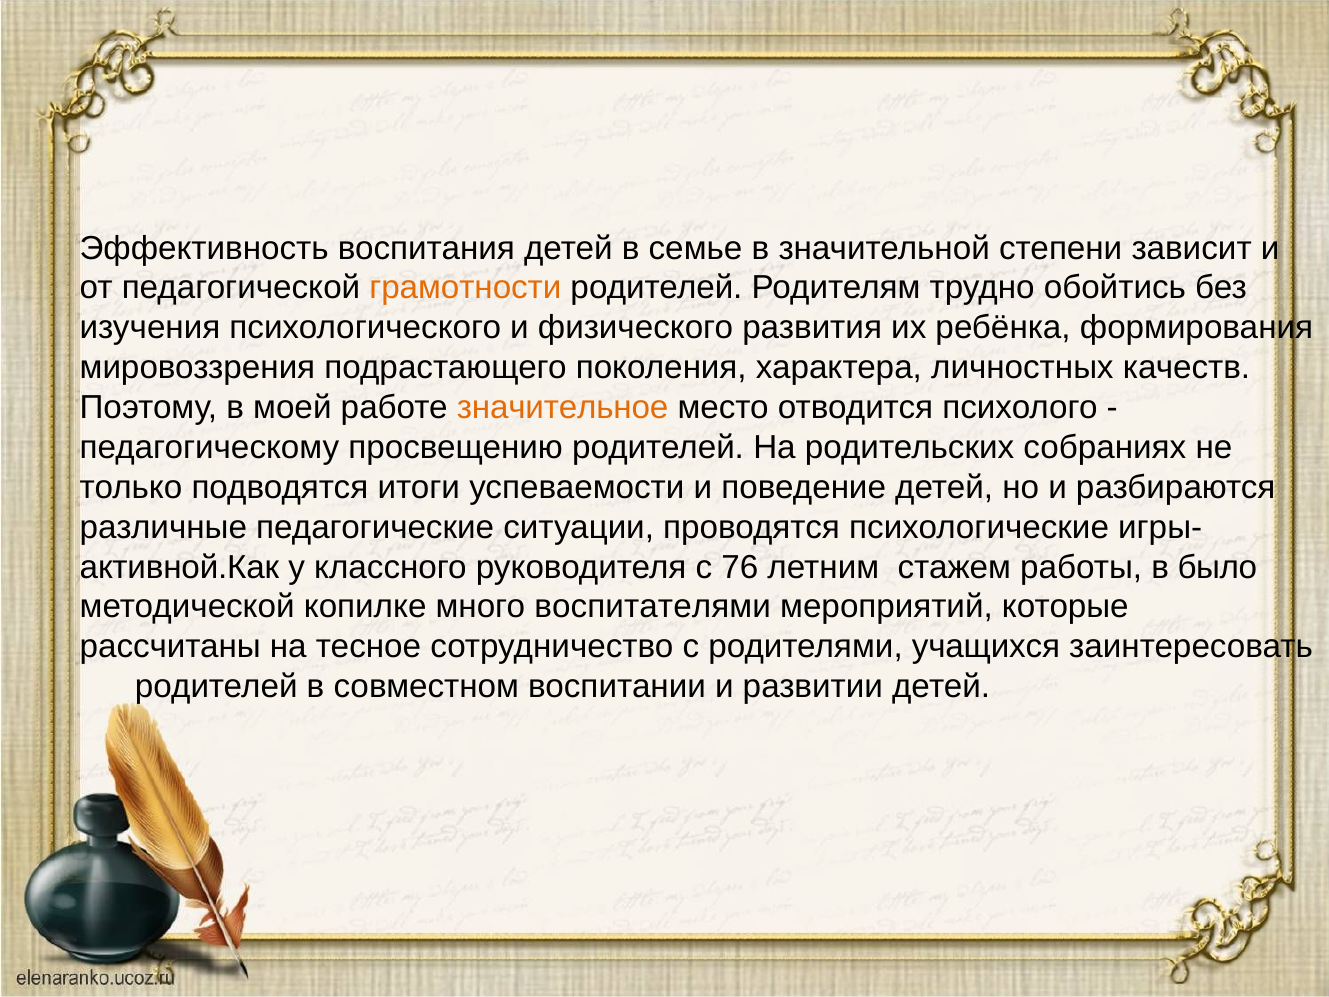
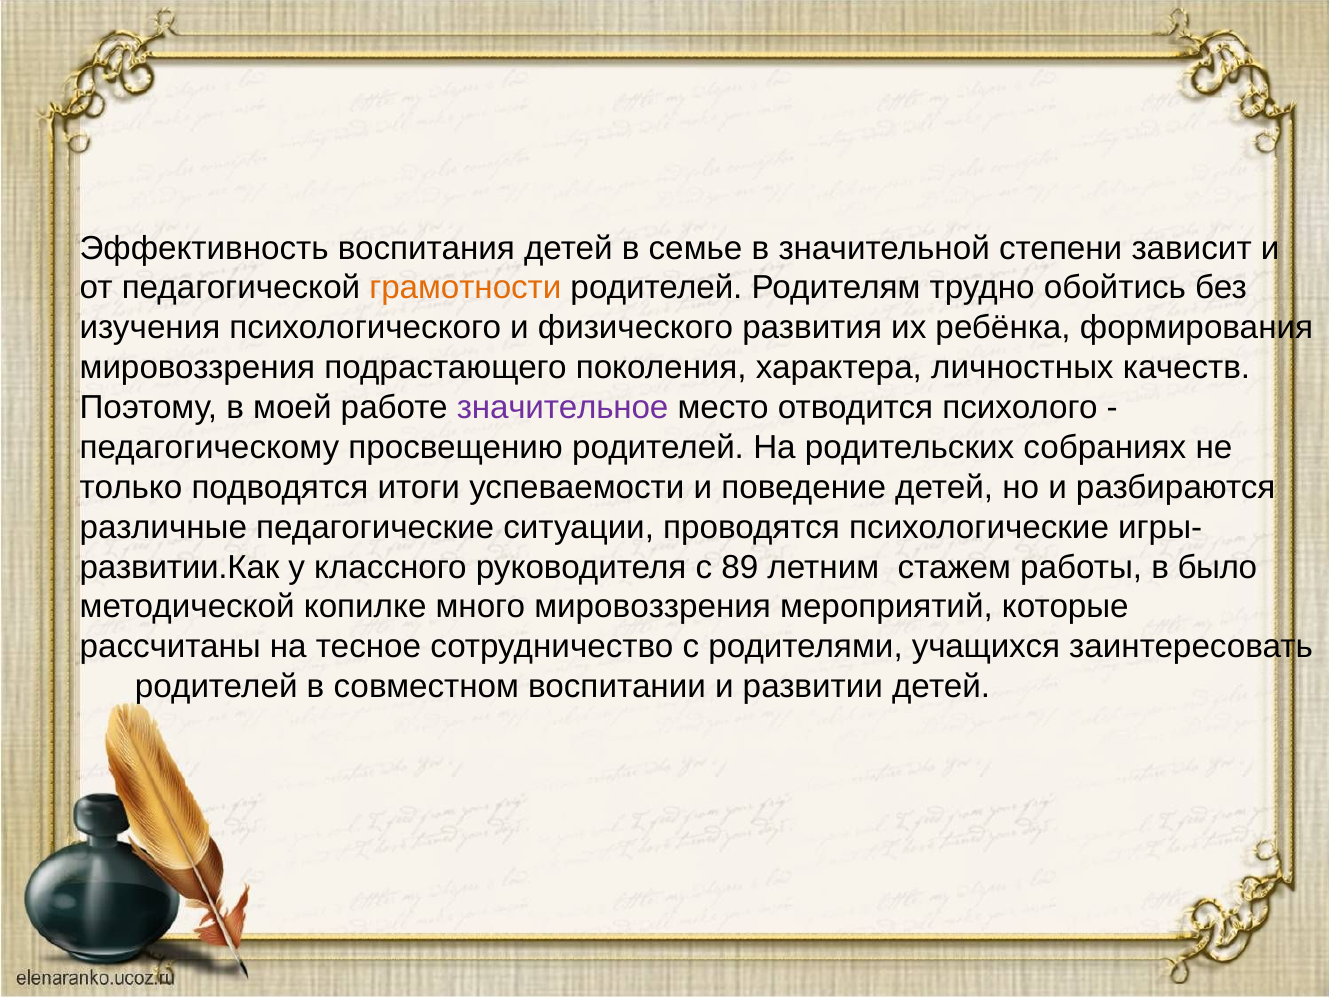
значительное colour: orange -> purple
активной.Как: активной.Как -> развитии.Как
76: 76 -> 89
много воспитателями: воспитателями -> мировоззрения
